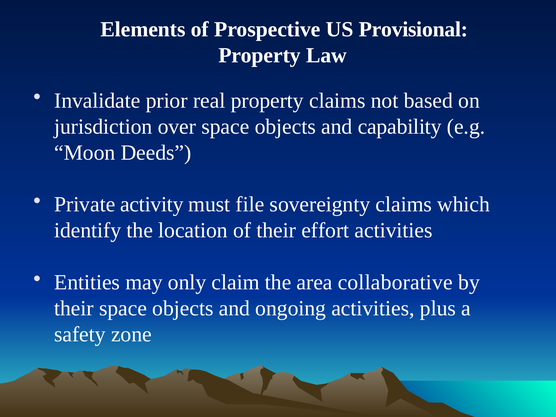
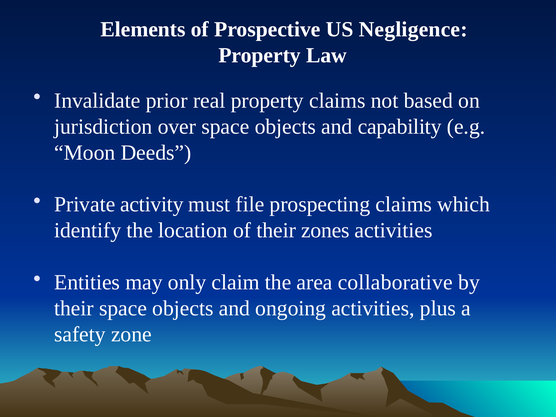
Provisional: Provisional -> Negligence
sovereignty: sovereignty -> prospecting
effort: effort -> zones
